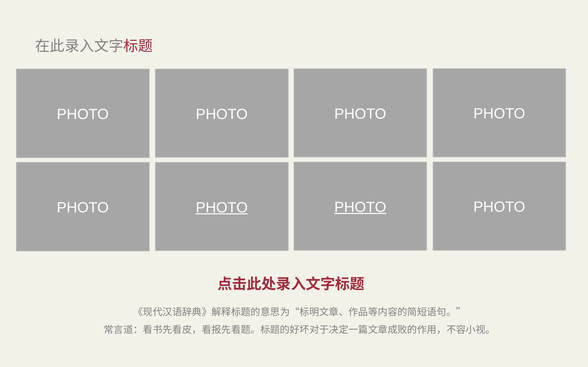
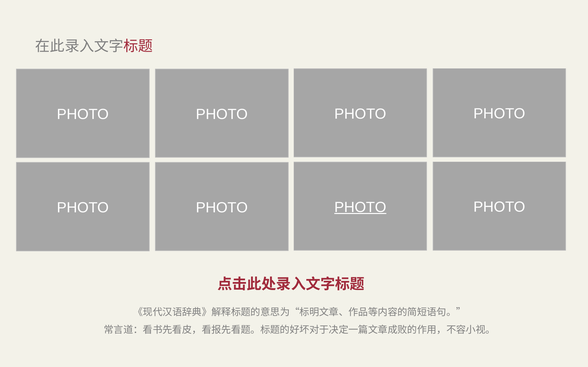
PHOTO at (222, 208) underline: present -> none
